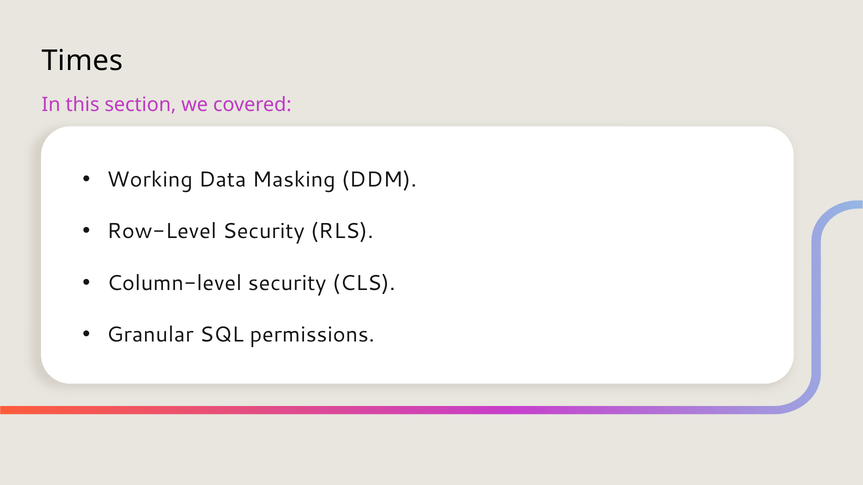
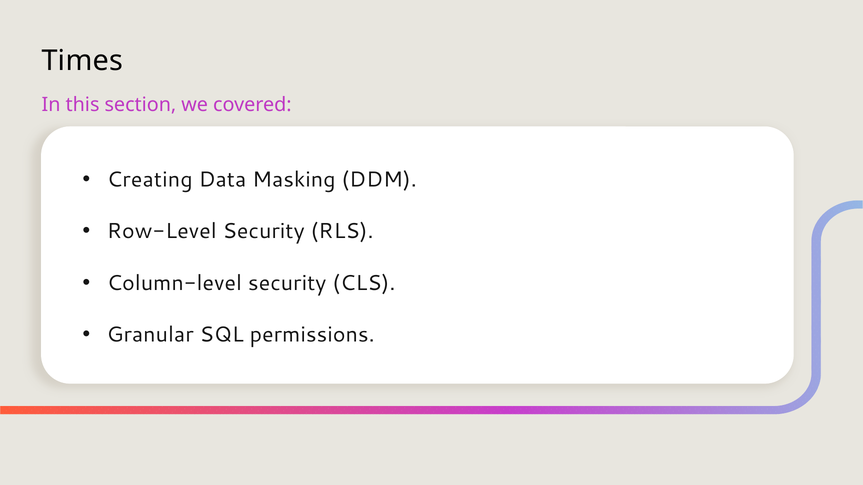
Working: Working -> Creating
